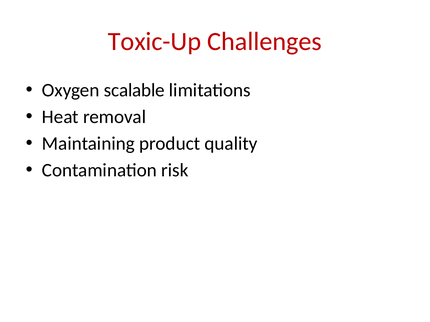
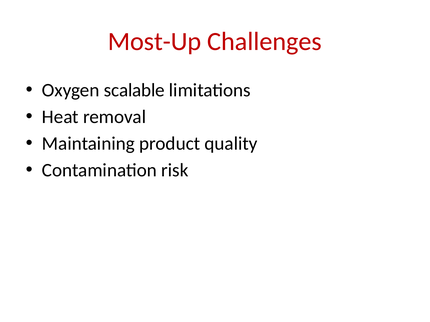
Toxic-Up: Toxic-Up -> Most-Up
